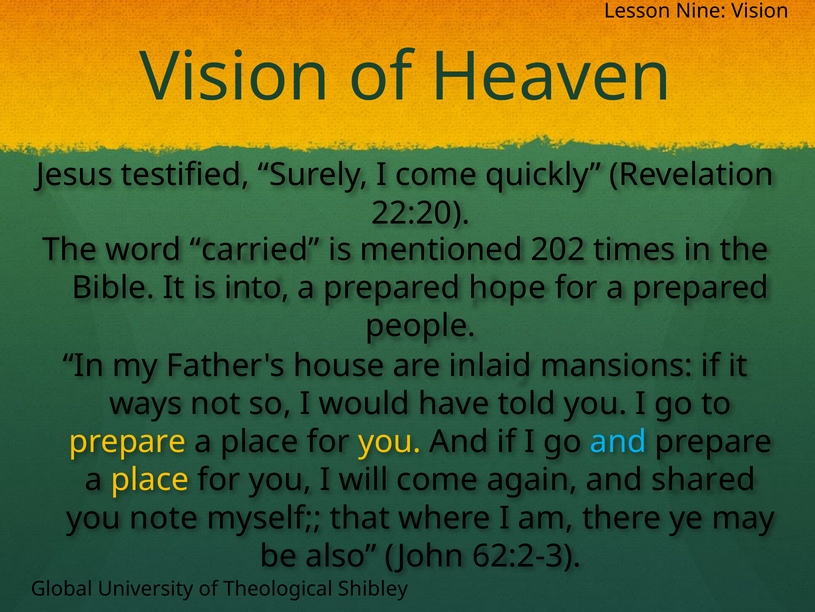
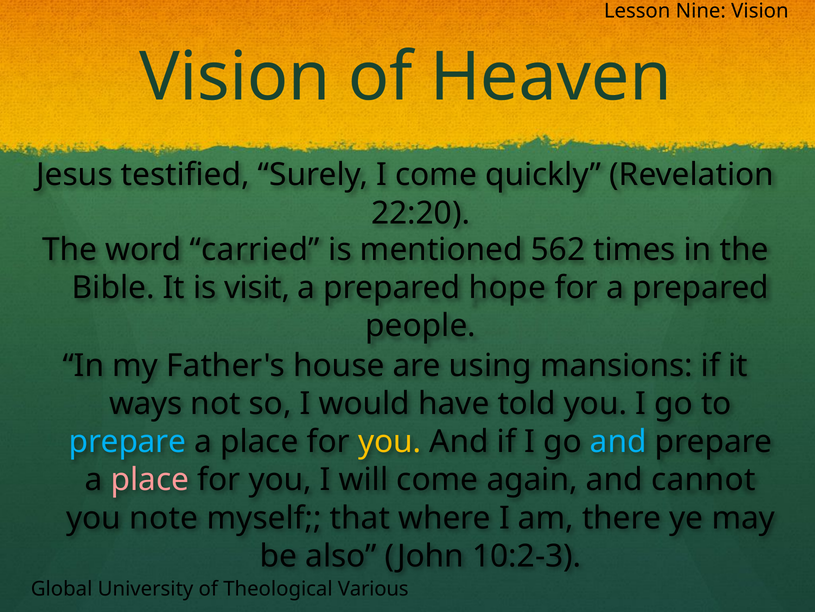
202: 202 -> 562
into: into -> visit
inlaid: inlaid -> using
prepare at (127, 441) colour: yellow -> light blue
place at (150, 479) colour: yellow -> pink
shared: shared -> cannot
62:2-3: 62:2-3 -> 10:2-3
Shibley: Shibley -> Various
